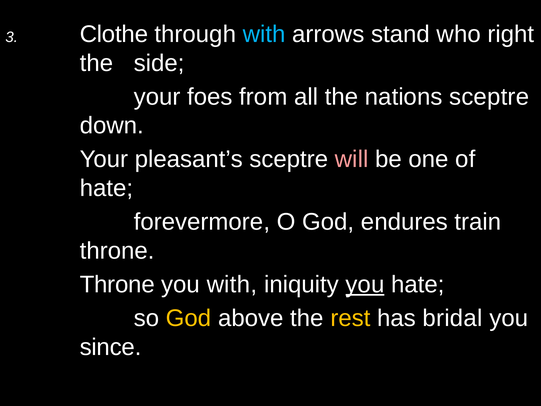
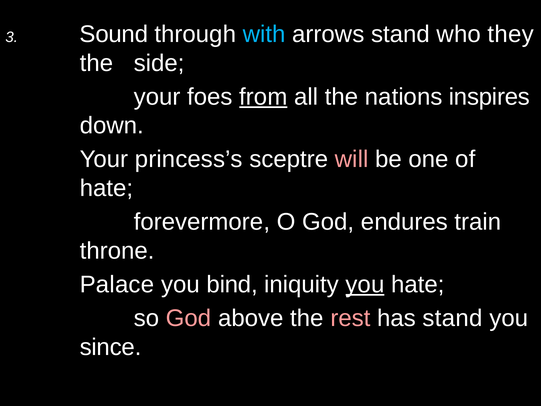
Clothe: Clothe -> Sound
right: right -> they
from underline: none -> present
nations sceptre: sceptre -> inspires
pleasant’s: pleasant’s -> princess’s
Throne at (117, 284): Throne -> Palace
you with: with -> bind
God at (189, 318) colour: yellow -> pink
rest colour: yellow -> pink
has bridal: bridal -> stand
